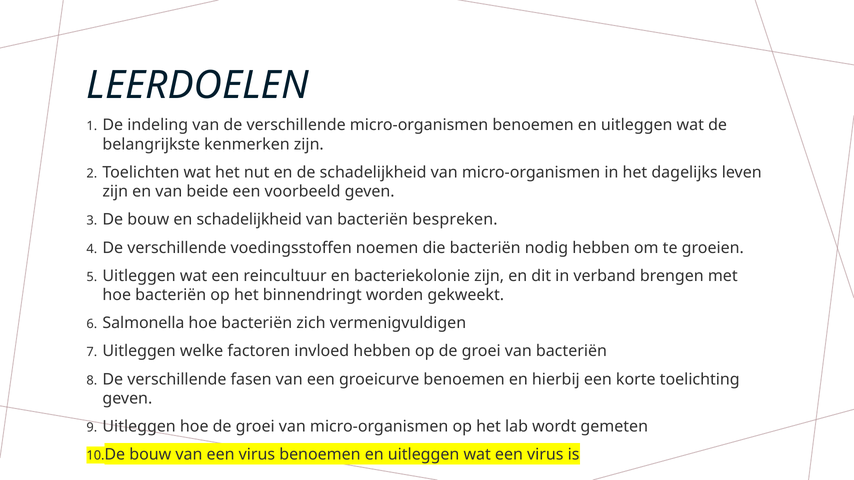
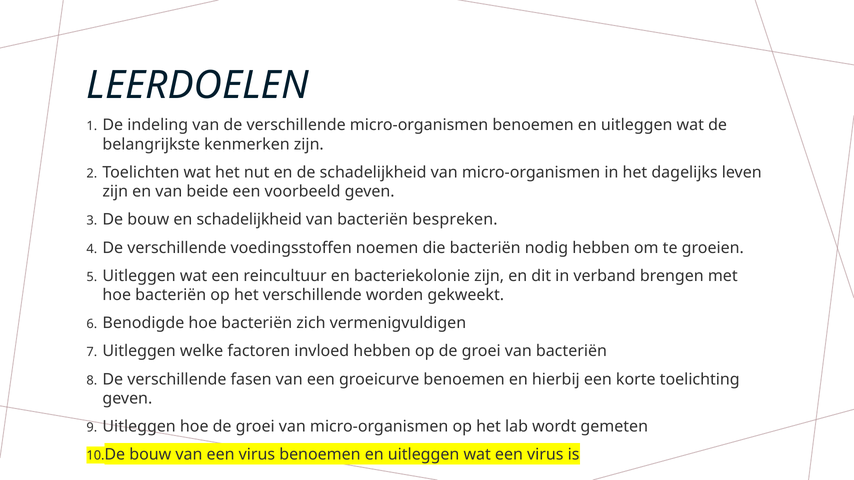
het binnendringt: binnendringt -> verschillende
Salmonella: Salmonella -> Benodigde
